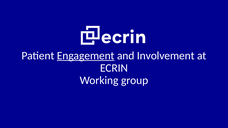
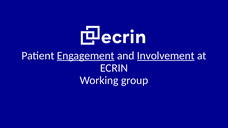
Involvement underline: none -> present
